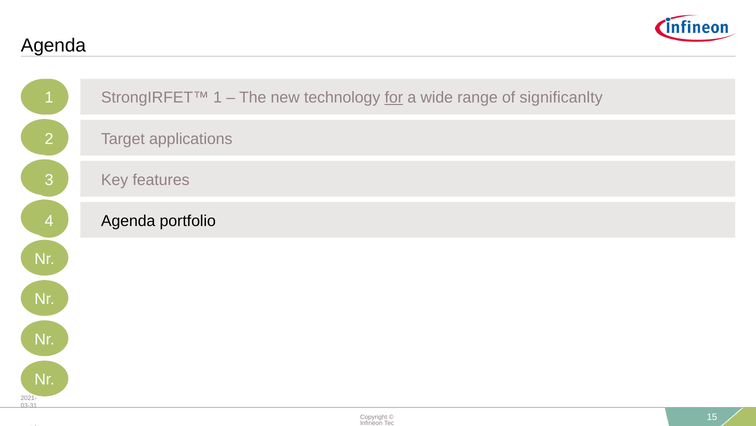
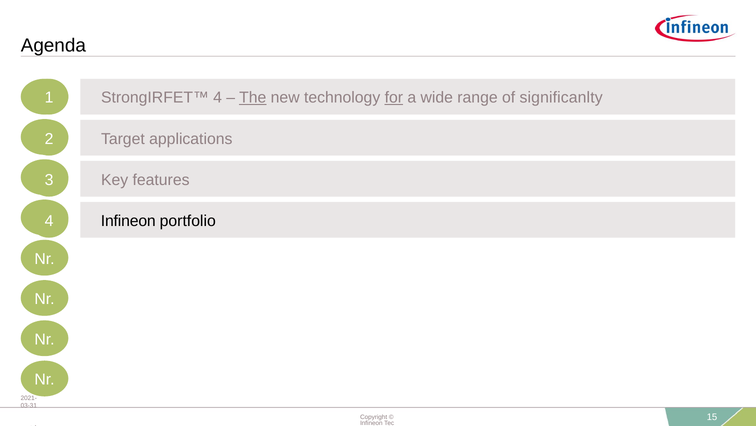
StrongIRFET™ 1: 1 -> 4
The underline: none -> present
Agenda at (128, 221): Agenda -> Infineon
